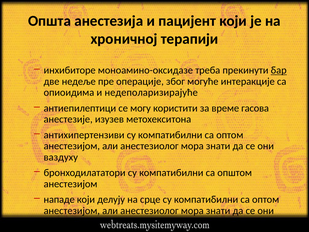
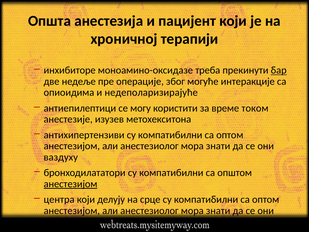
гасова: гасова -> током
анестезијом at (71, 184) underline: none -> present
нападе: нападе -> центра
